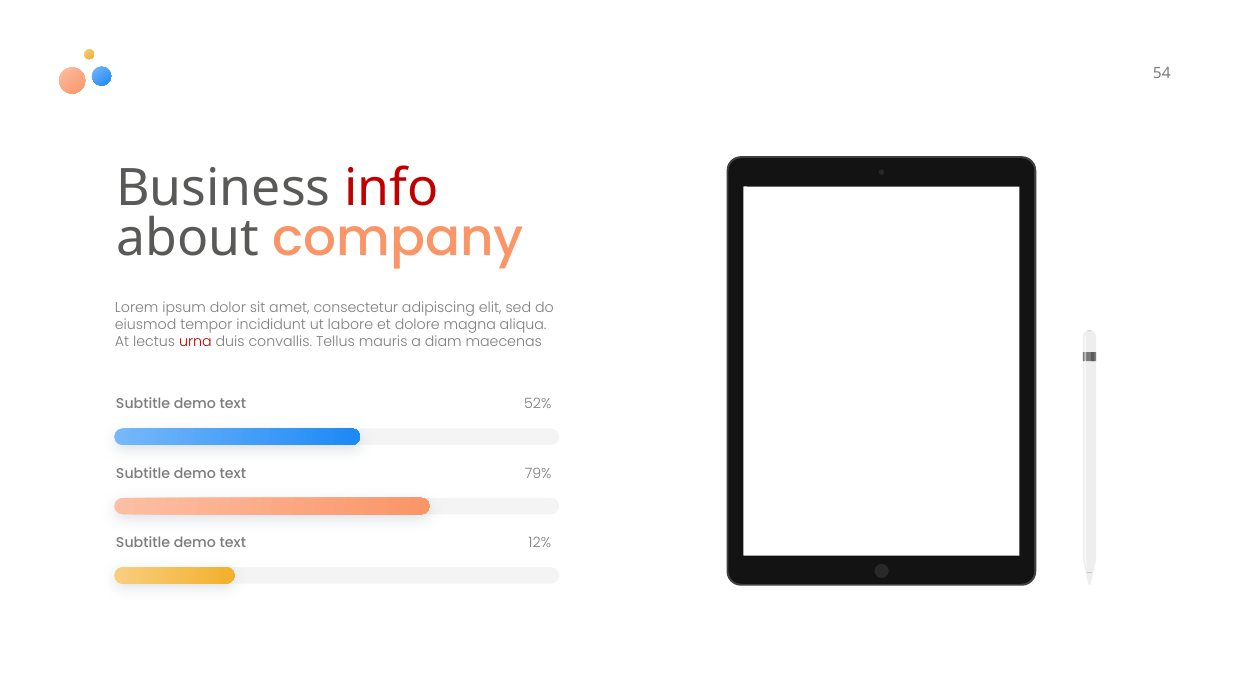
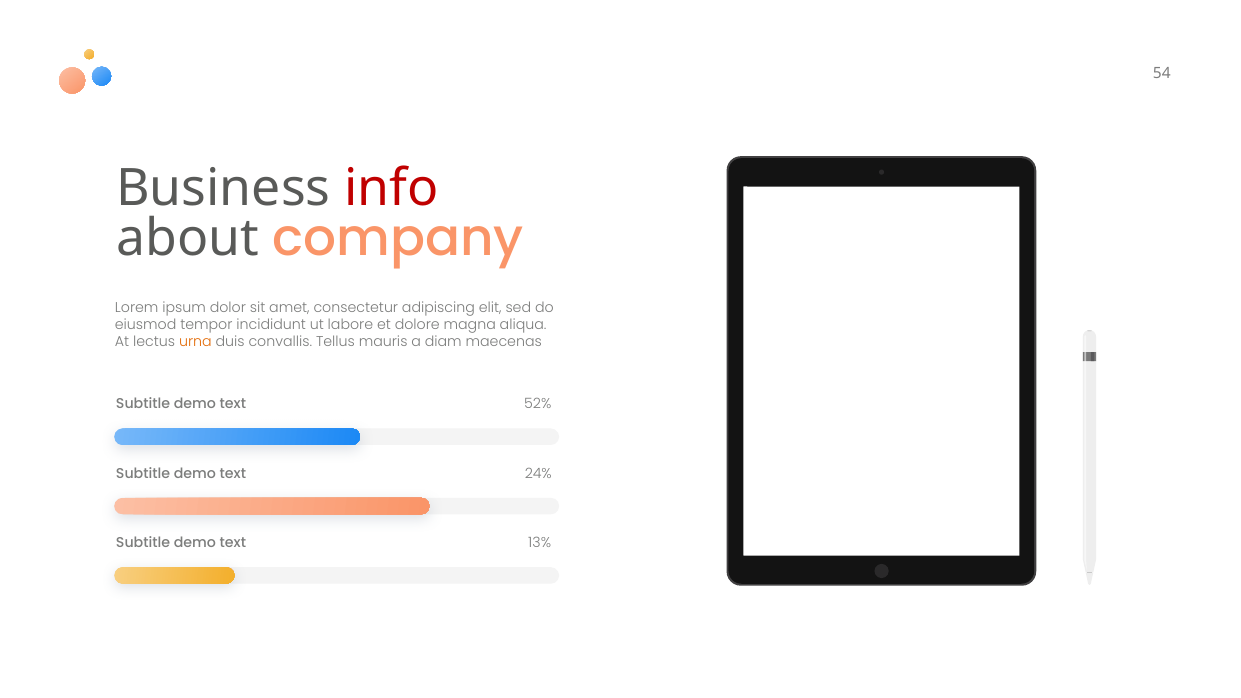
urna colour: red -> orange
79%: 79% -> 24%
12%: 12% -> 13%
